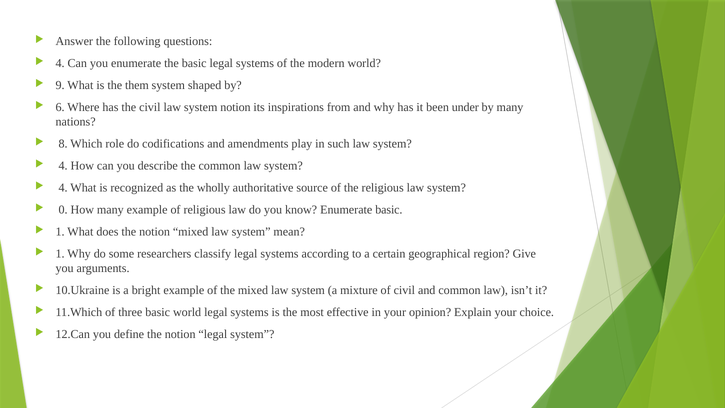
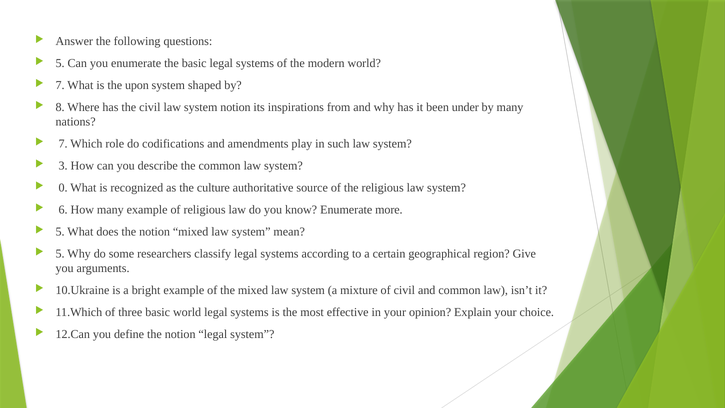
4 at (60, 63): 4 -> 5
9 at (60, 85): 9 -> 7
them: them -> upon
6: 6 -> 8
8 at (63, 144): 8 -> 7
4 at (63, 166): 4 -> 3
4 at (63, 188): 4 -> 0
wholly: wholly -> culture
0: 0 -> 6
Enumerate basic: basic -> more
1 at (60, 232): 1 -> 5
1 at (60, 254): 1 -> 5
